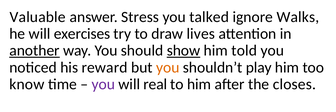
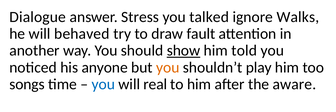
Valuable: Valuable -> Dialogue
exercises: exercises -> behaved
lives: lives -> fault
another underline: present -> none
reward: reward -> anyone
know: know -> songs
you at (103, 84) colour: purple -> blue
closes: closes -> aware
